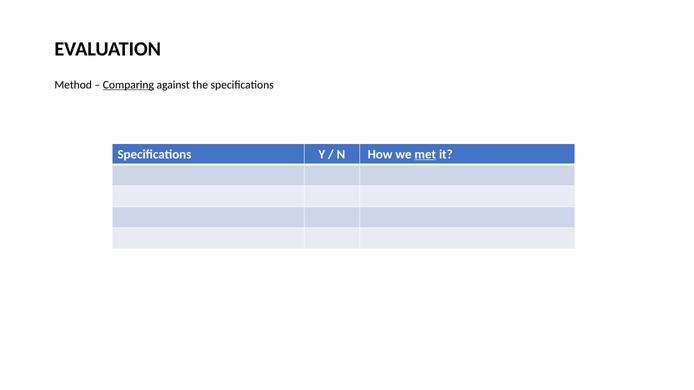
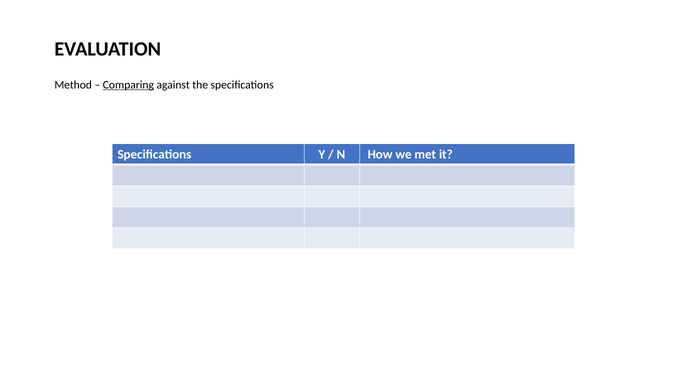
met underline: present -> none
